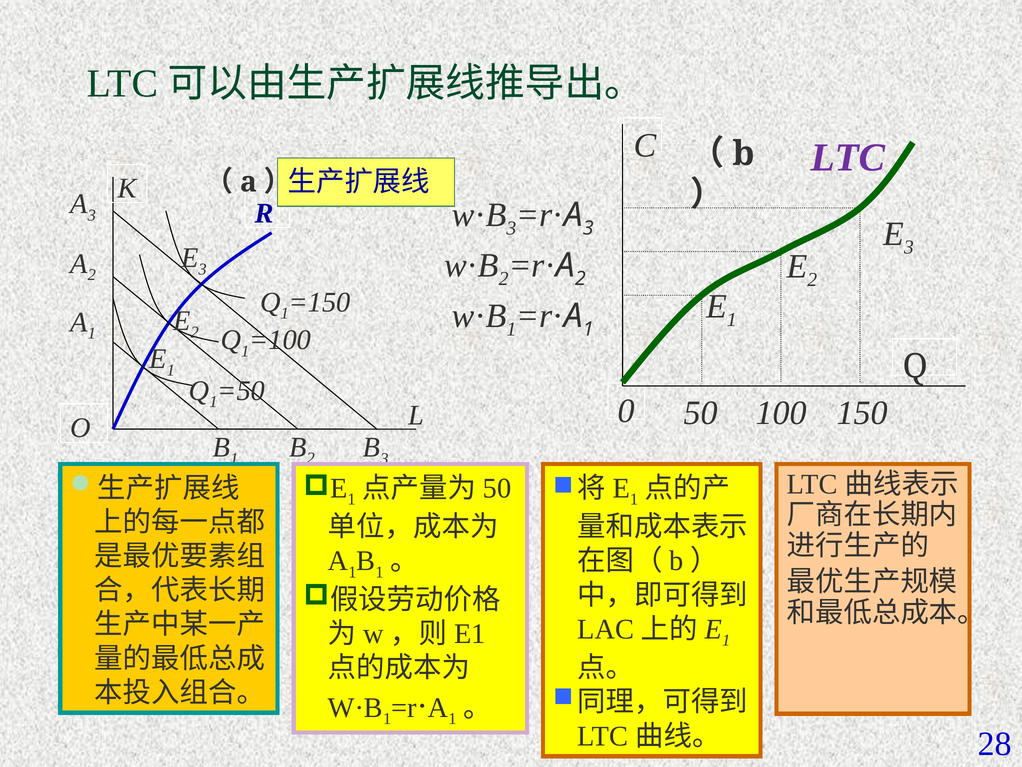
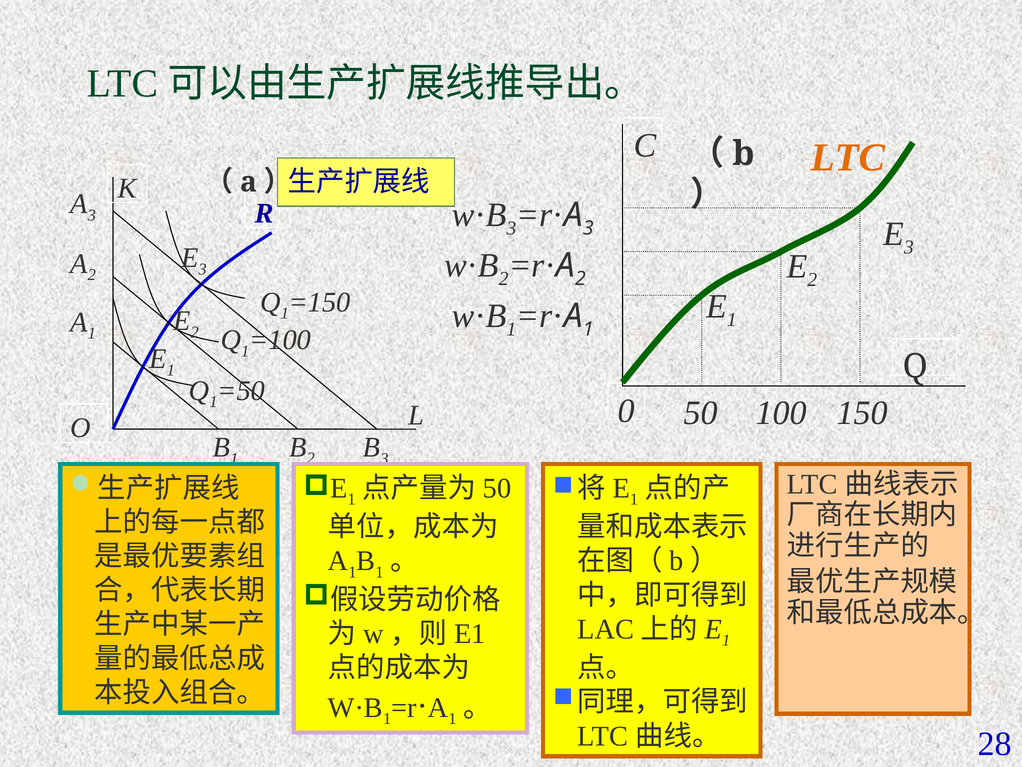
LTC at (848, 157) colour: purple -> orange
